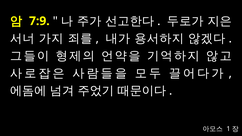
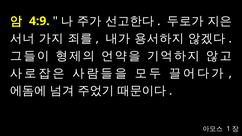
7:9: 7:9 -> 4:9
